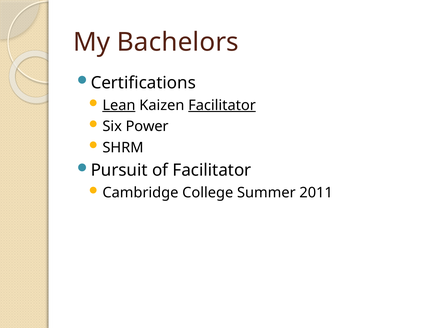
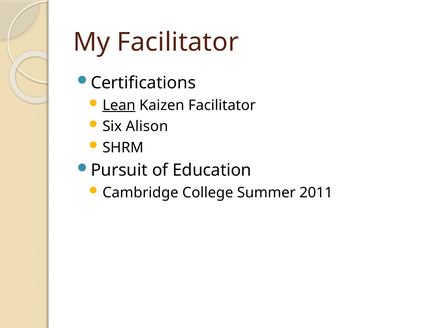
My Bachelors: Bachelors -> Facilitator
Facilitator at (222, 105) underline: present -> none
Power: Power -> Alison
of Facilitator: Facilitator -> Education
